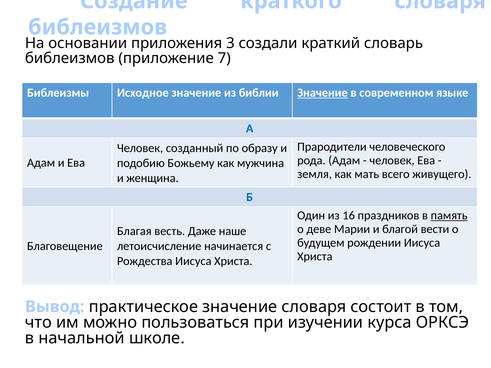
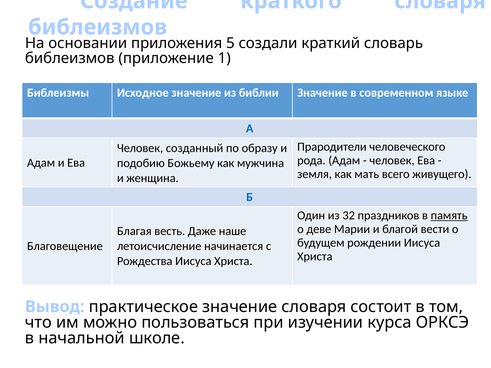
3: 3 -> 5
7: 7 -> 1
Значение at (322, 93) underline: present -> none
16: 16 -> 32
